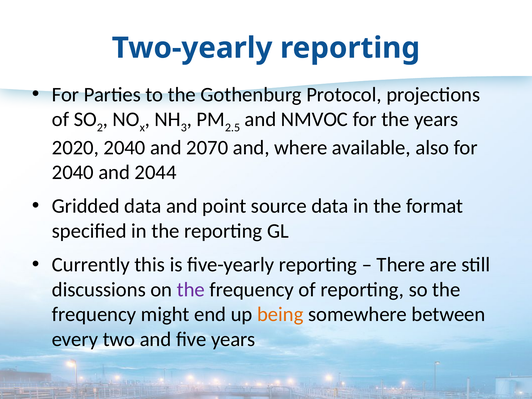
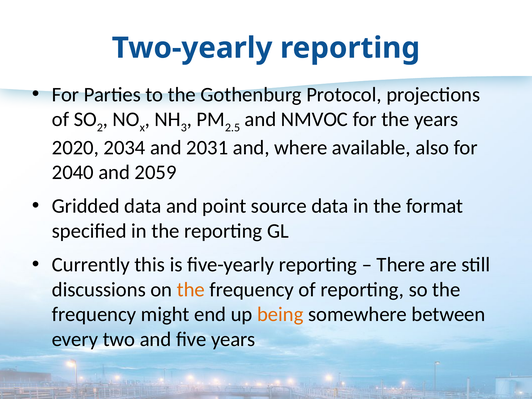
2020 2040: 2040 -> 2034
2070: 2070 -> 2031
2044: 2044 -> 2059
the at (191, 290) colour: purple -> orange
